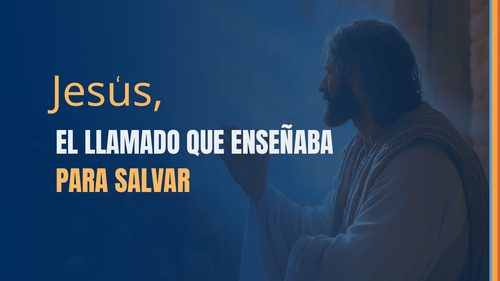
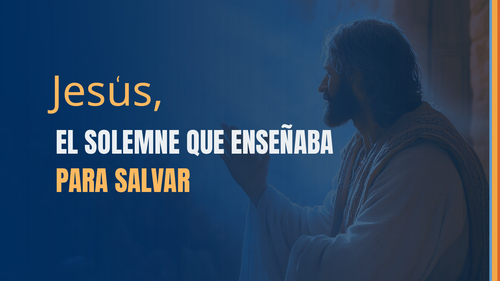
LLAMADO: LLAMADO -> SOLEMNE
